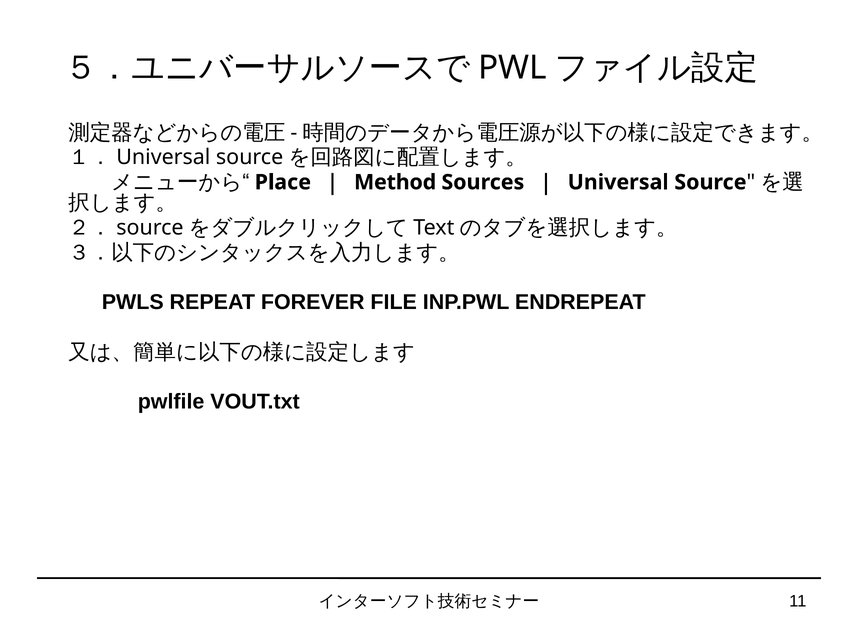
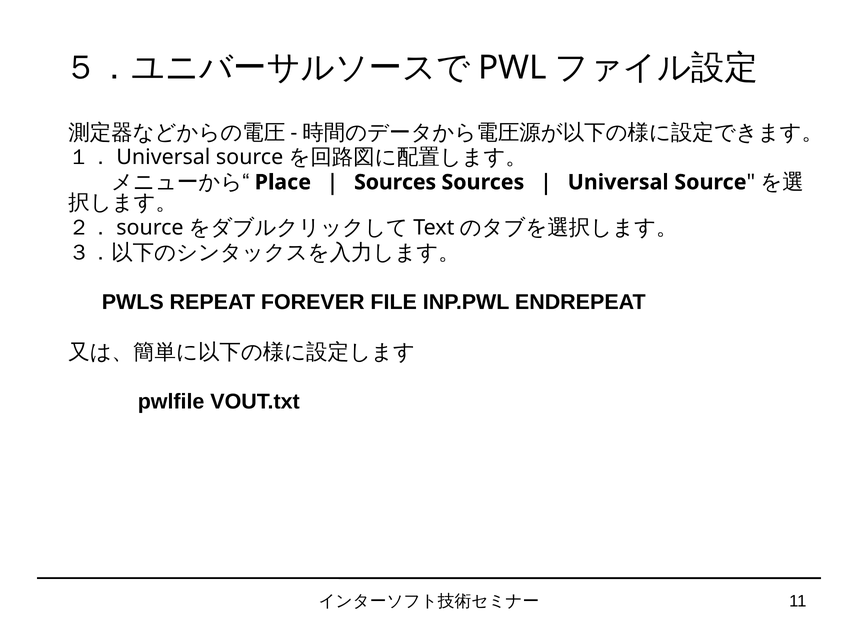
Method at (395, 182): Method -> Sources
